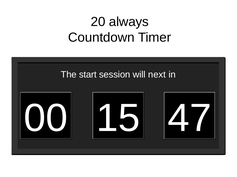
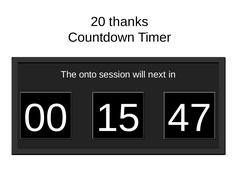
always: always -> thanks
The start: start -> onto
